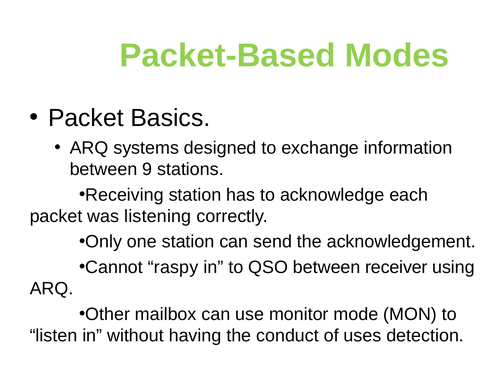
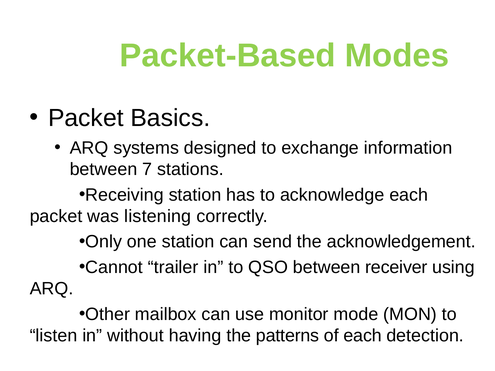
9: 9 -> 7
raspy: raspy -> trailer
conduct: conduct -> patterns
of uses: uses -> each
